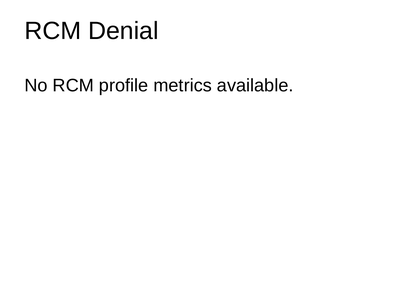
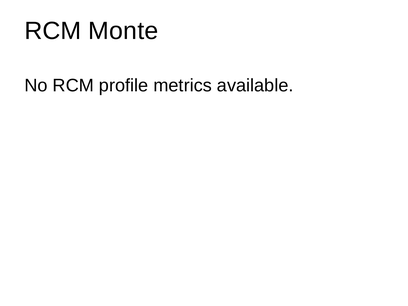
Denial: Denial -> Monte
